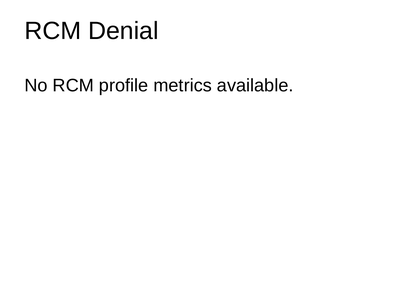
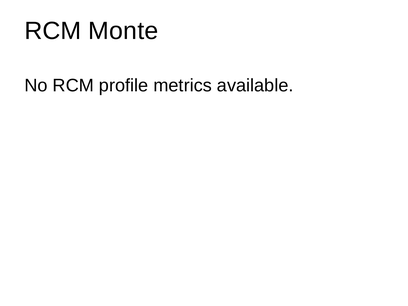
Denial: Denial -> Monte
